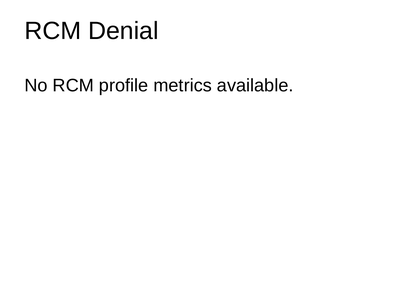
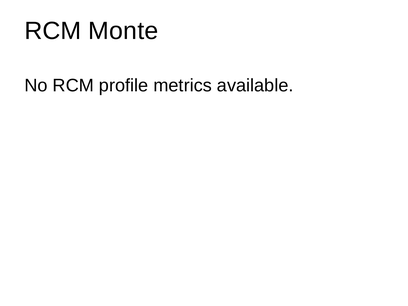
Denial: Denial -> Monte
